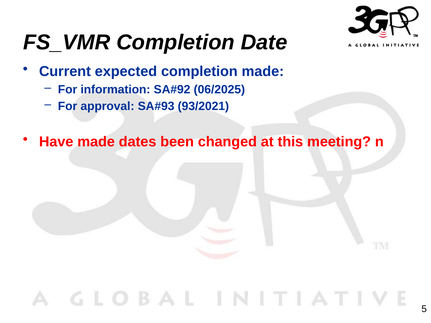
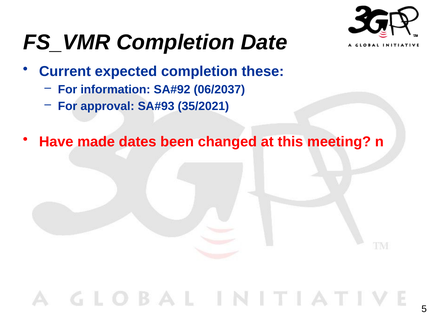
completion made: made -> these
06/2025: 06/2025 -> 06/2037
93/2021: 93/2021 -> 35/2021
